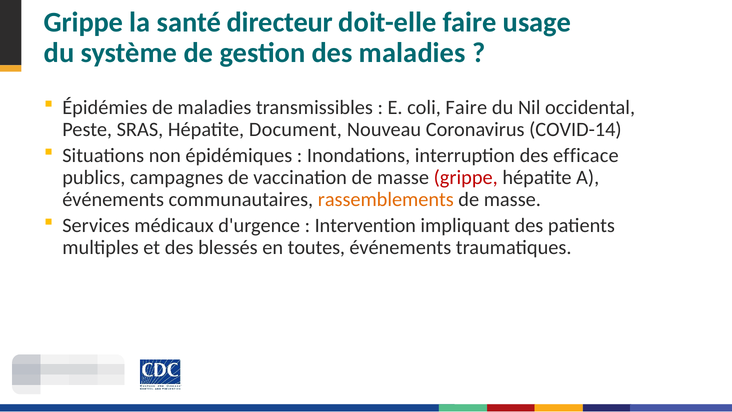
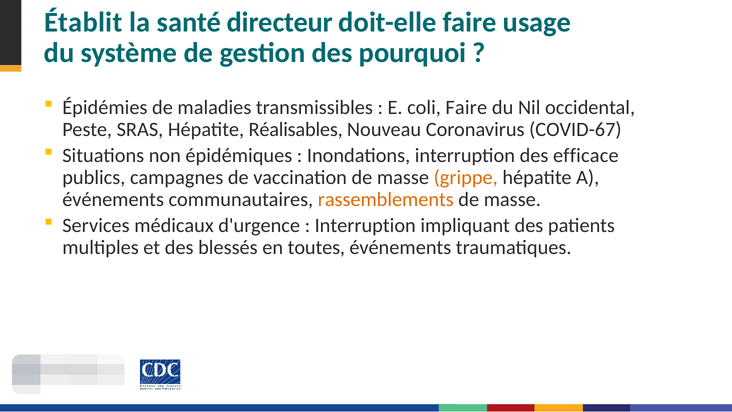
Grippe at (83, 22): Grippe -> Établit
des maladies: maladies -> pourquoi
Document: Document -> Réalisables
COVID-14: COVID-14 -> COVID-67
grippe at (466, 177) colour: red -> orange
Intervention at (365, 225): Intervention -> Interruption
